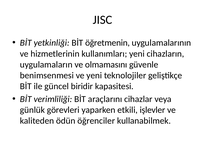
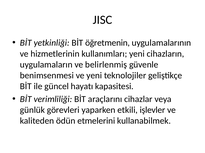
olmamasını: olmamasını -> belirlenmiş
biridir: biridir -> hayatı
öğrenciler: öğrenciler -> etmelerini
